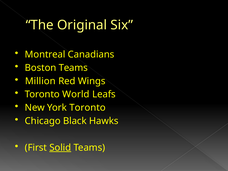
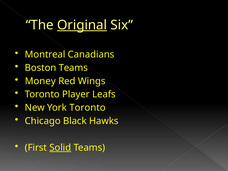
Original underline: none -> present
Million: Million -> Money
World: World -> Player
